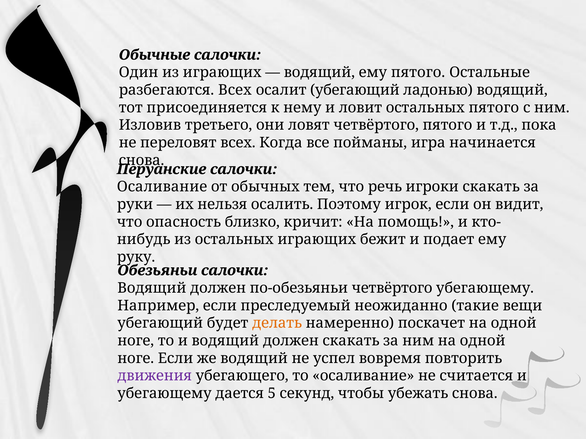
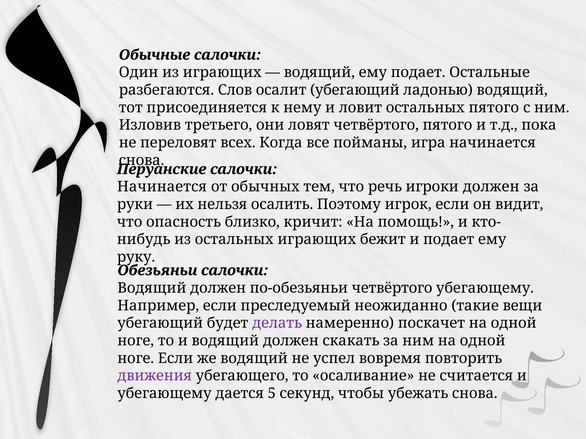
ему пятого: пятого -> подает
разбегаются Всех: Всех -> Слов
Осаливание at (162, 187): Осаливание -> Начинается
игроки скакать: скакать -> должен
делать colour: orange -> purple
